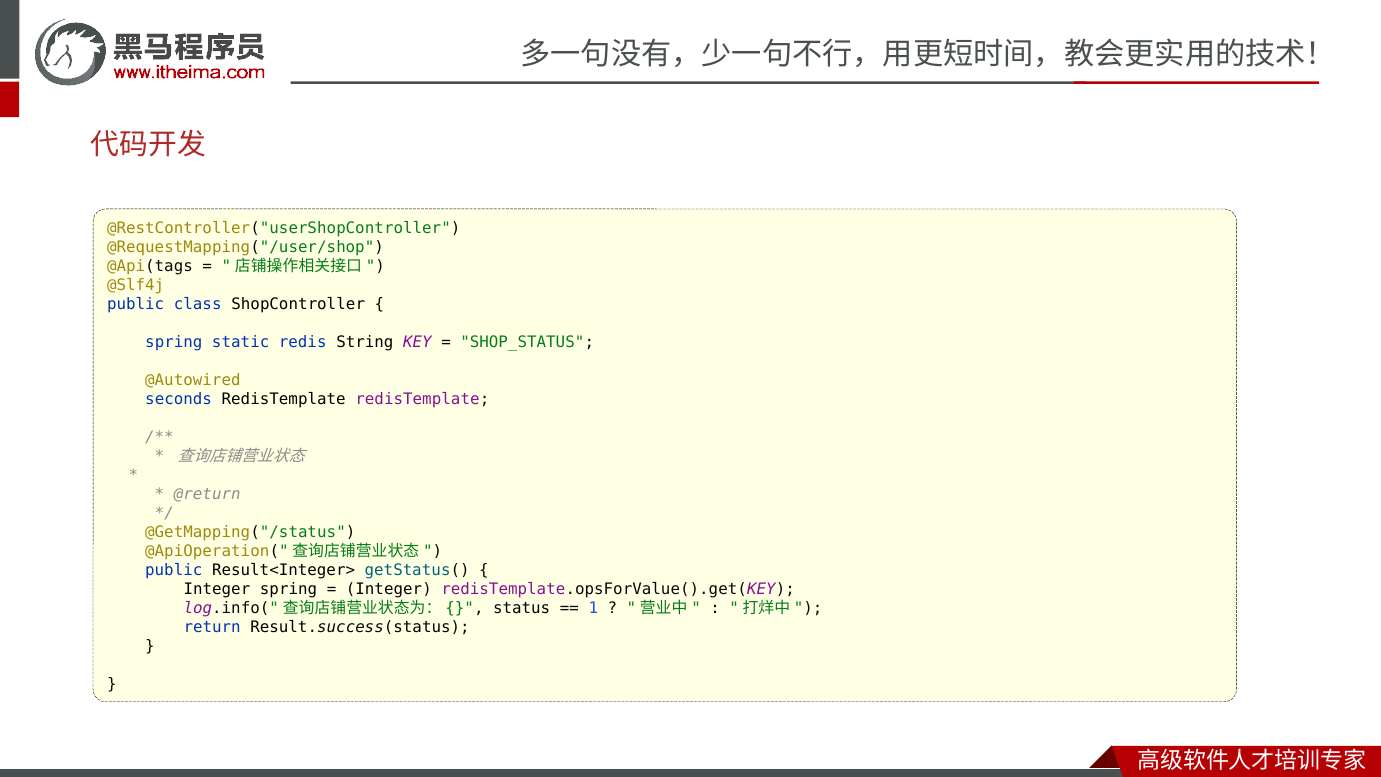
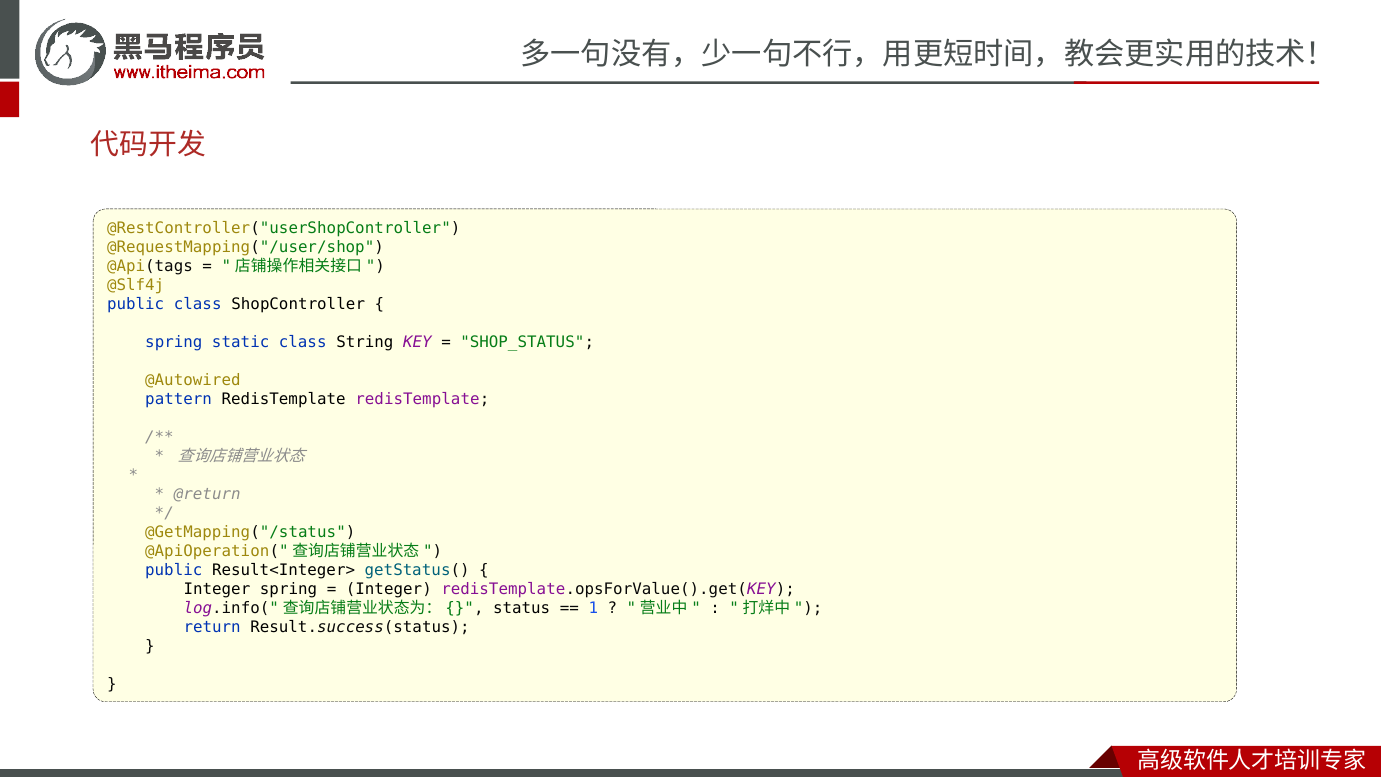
static redis: redis -> class
seconds: seconds -> pattern
